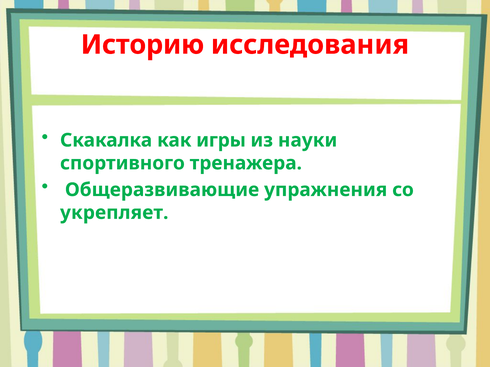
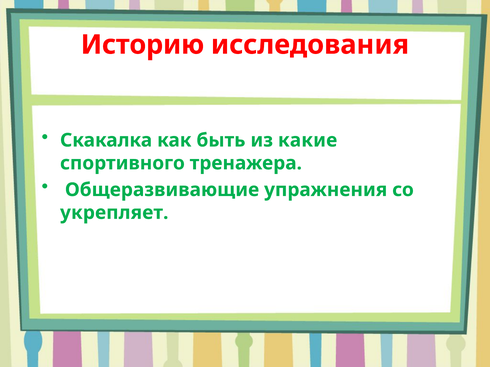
игры: игры -> быть
науки: науки -> какие
